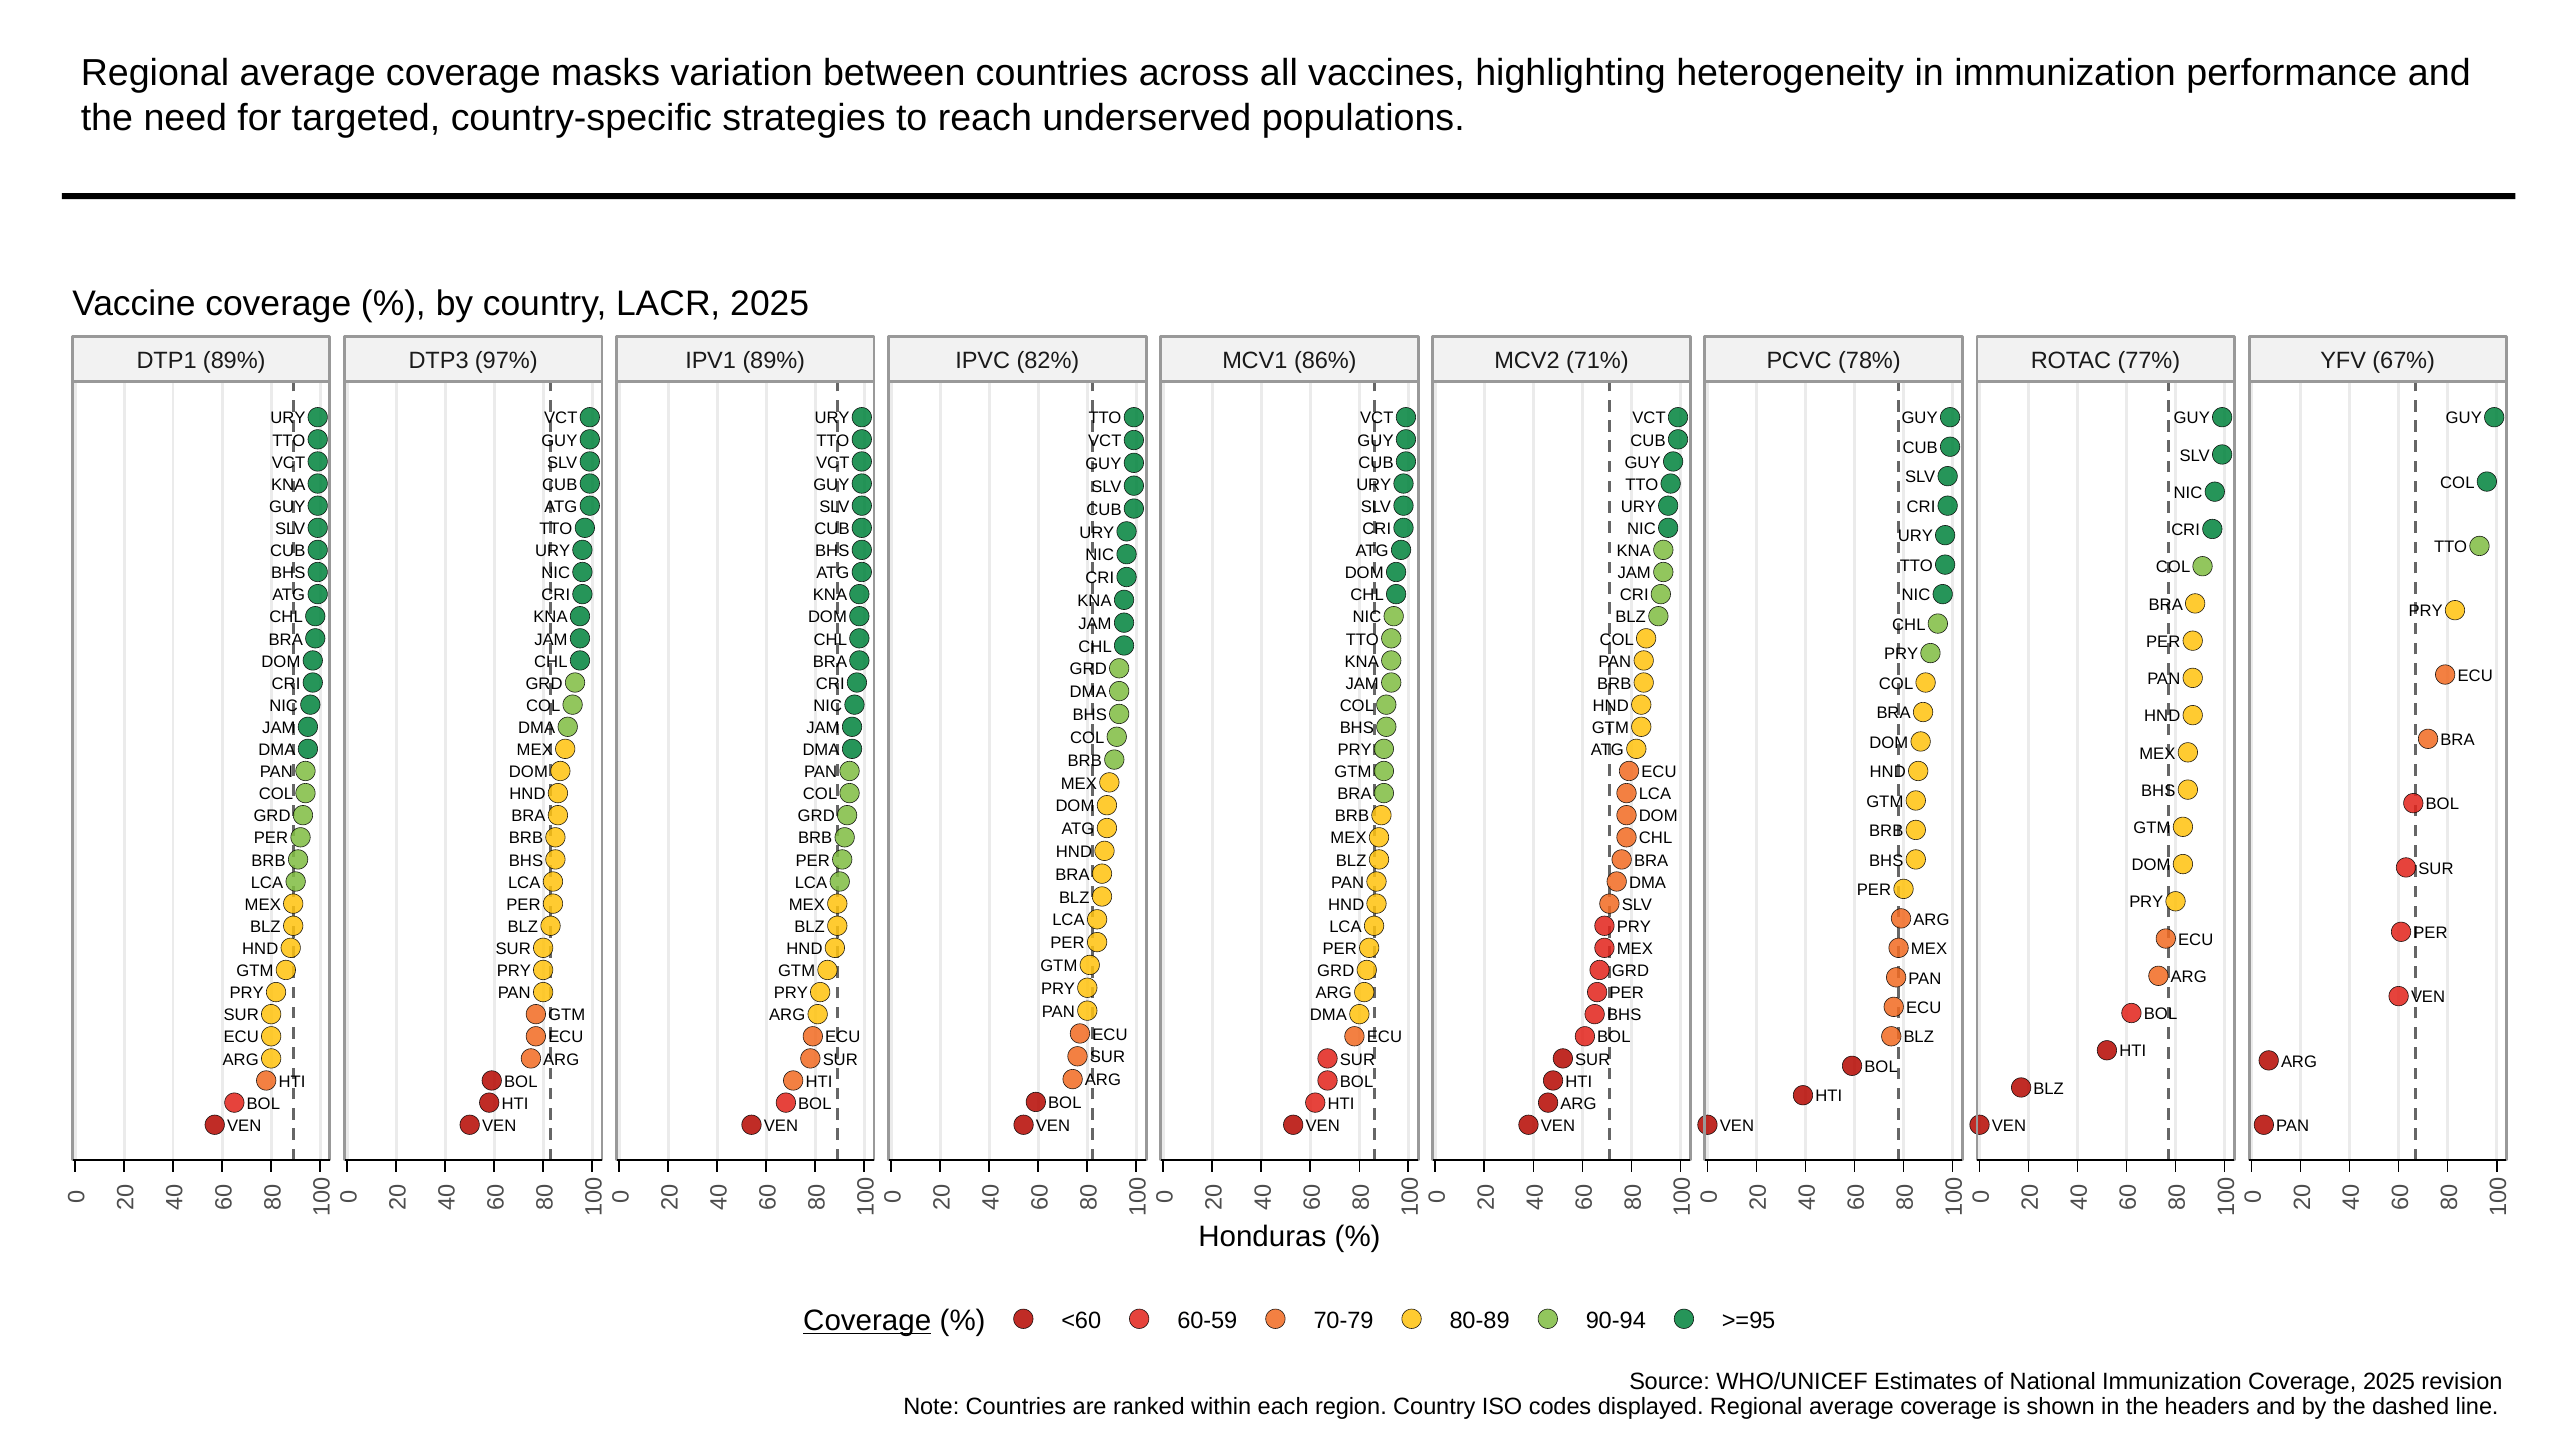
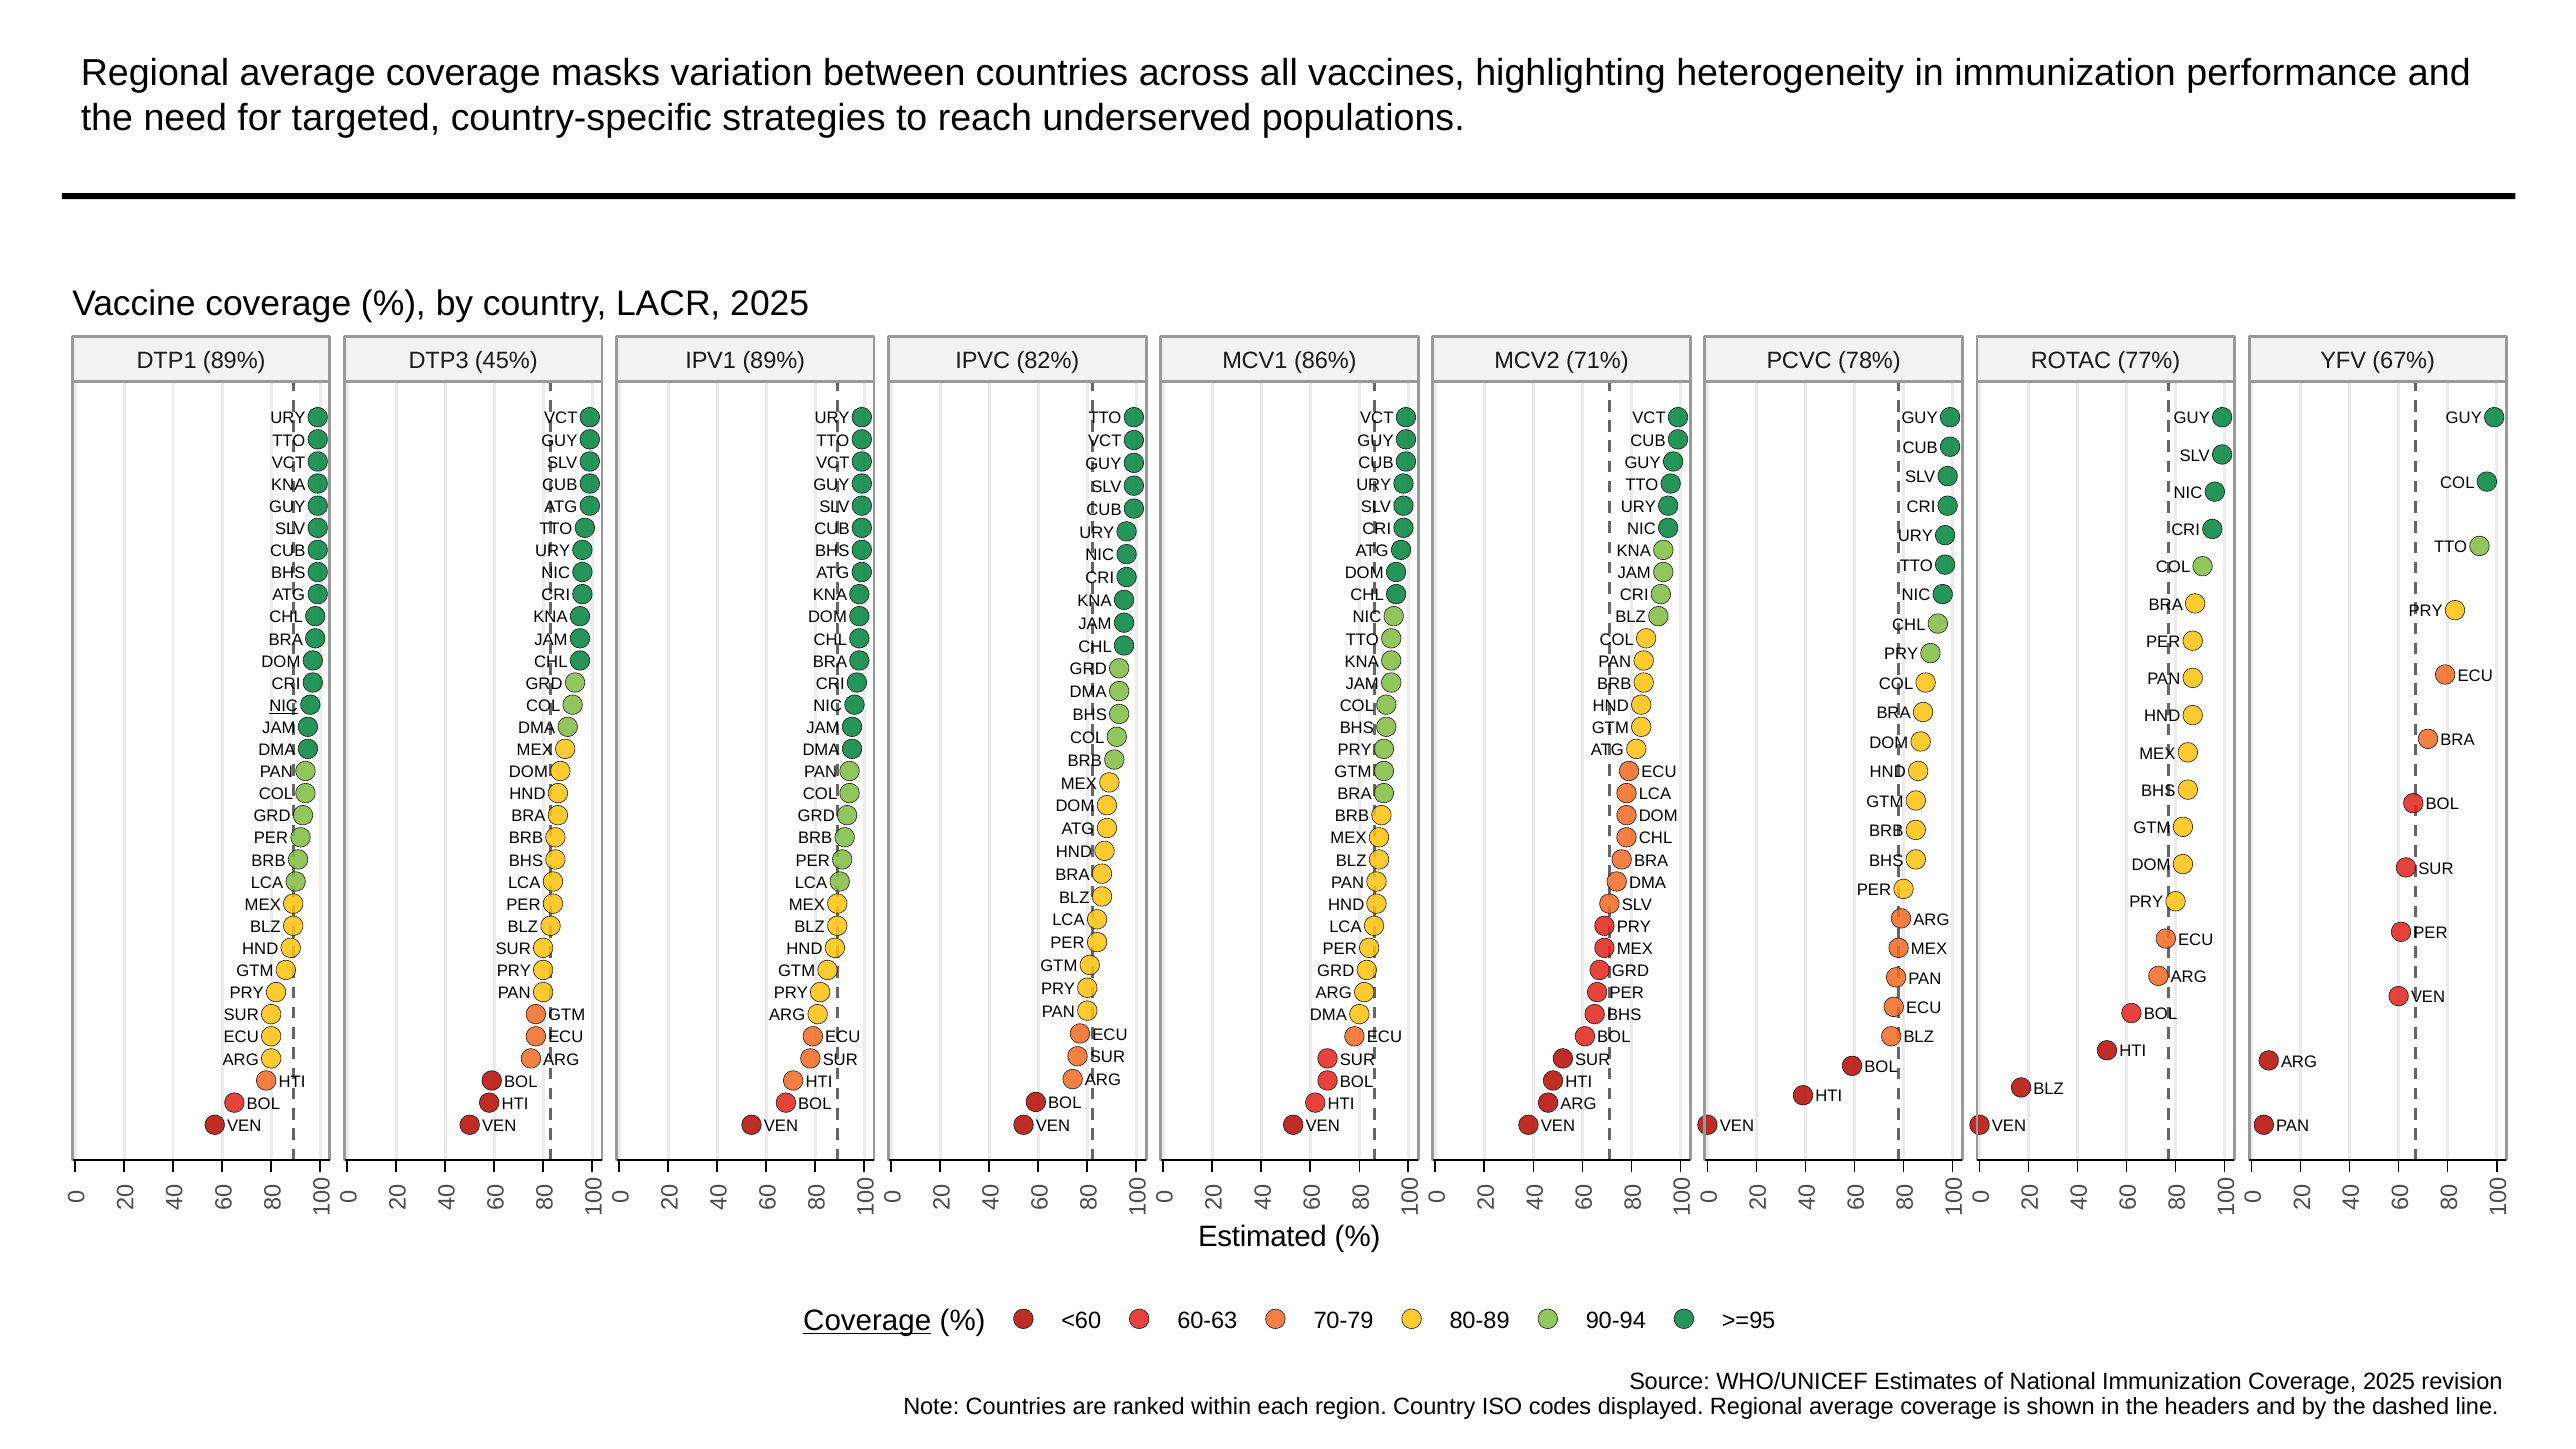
97%: 97% -> 45%
NIC at (284, 706) underline: none -> present
Honduras: Honduras -> Estimated
60-59: 60-59 -> 60-63
